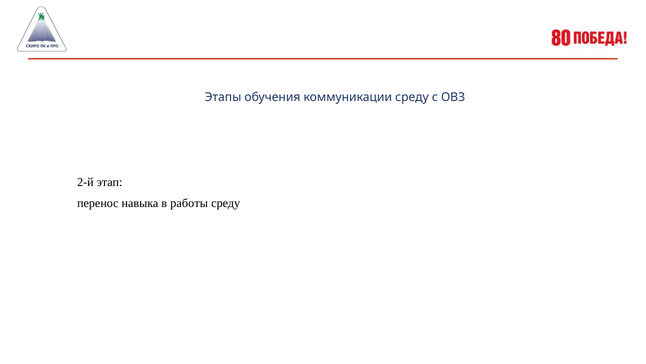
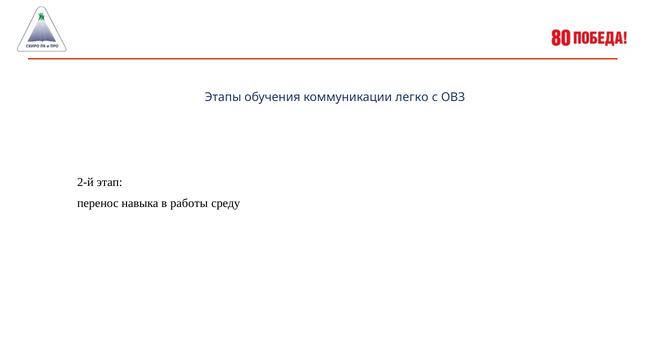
коммуникации среду: среду -> легко
